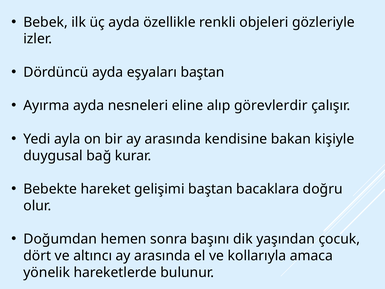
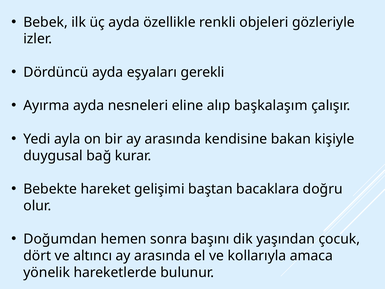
eşyaları baştan: baştan -> gerekli
görevlerdir: görevlerdir -> başkalaşım
